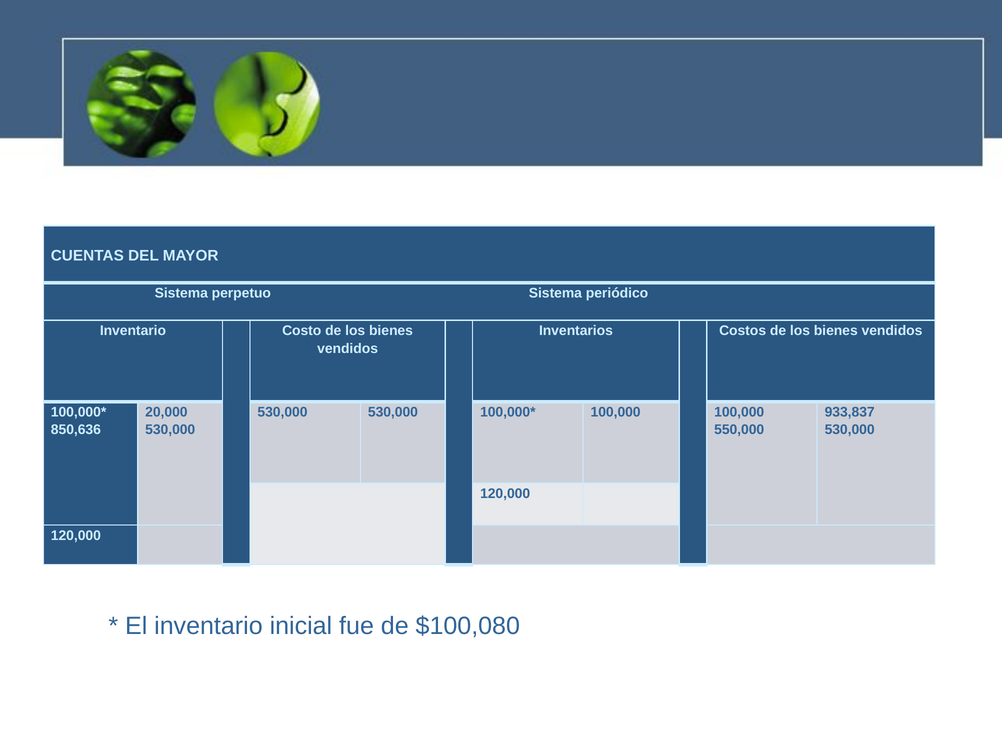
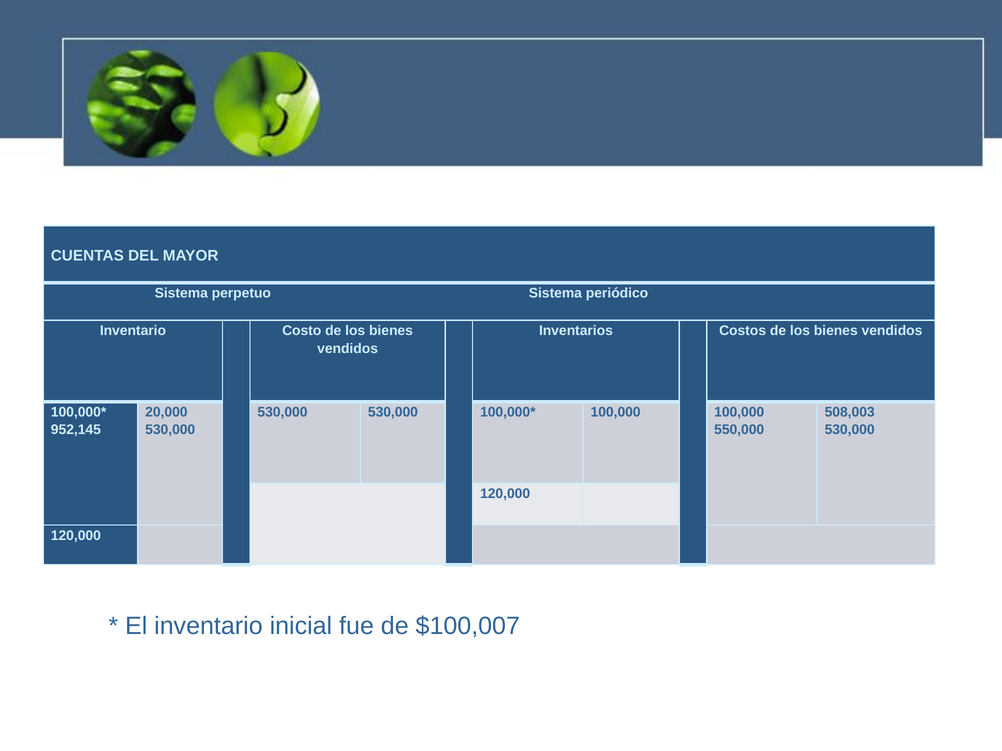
933,837: 933,837 -> 508,003
850,636: 850,636 -> 952,145
$100,080: $100,080 -> $100,007
